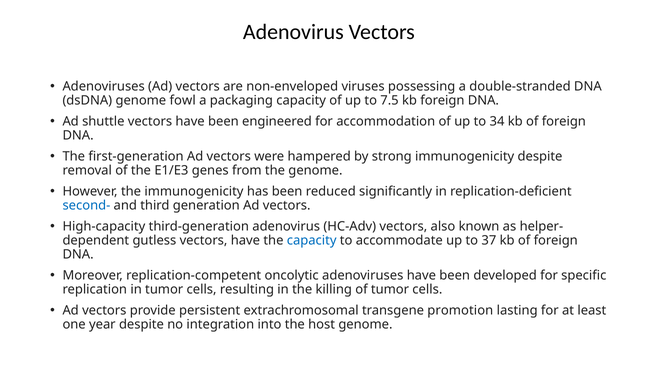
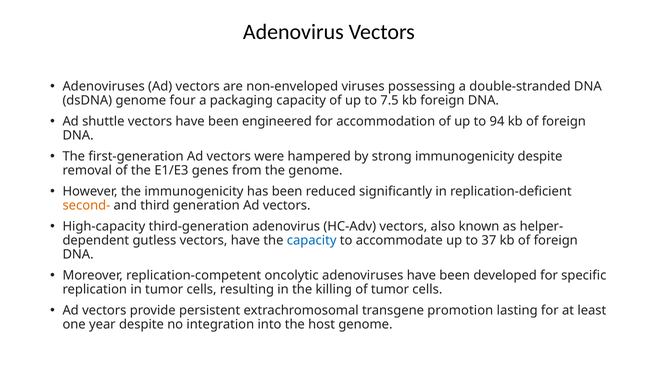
fowl: fowl -> four
34: 34 -> 94
second- colour: blue -> orange
